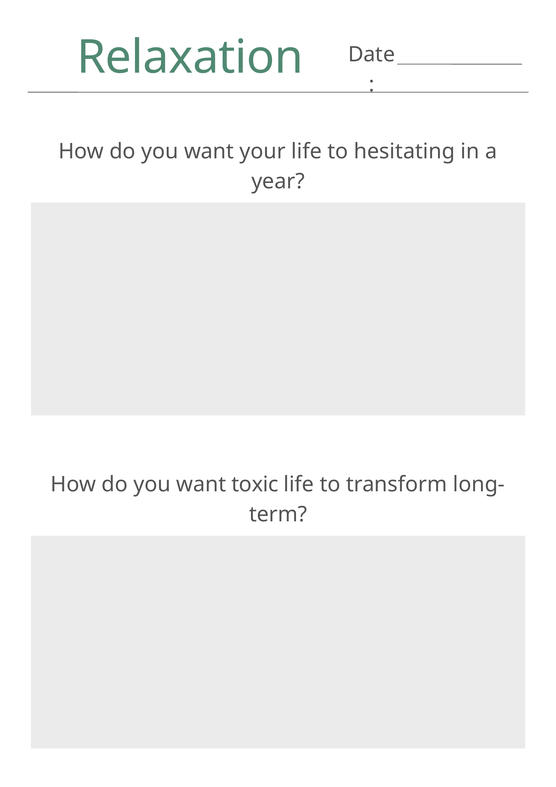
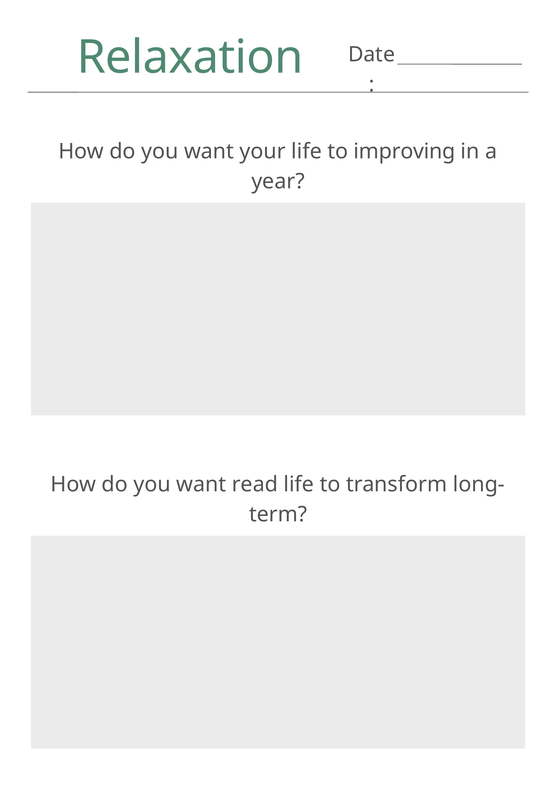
hesitating: hesitating -> improving
toxic: toxic -> read
